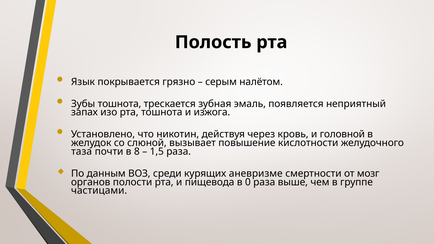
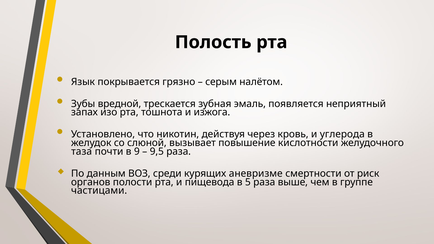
Зубы тошнота: тошнота -> вредной
головной: головной -> углерода
8: 8 -> 9
1,5: 1,5 -> 9,5
мозг: мозг -> риск
0: 0 -> 5
